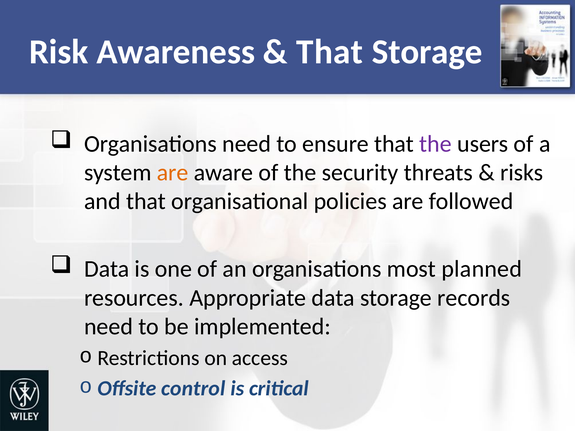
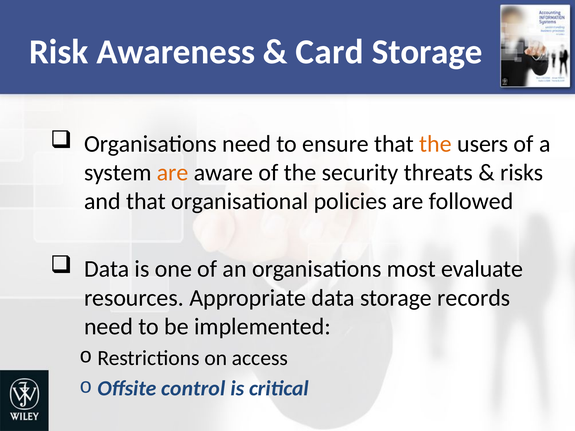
That at (330, 52): That -> Card
the at (435, 144) colour: purple -> orange
planned: planned -> evaluate
